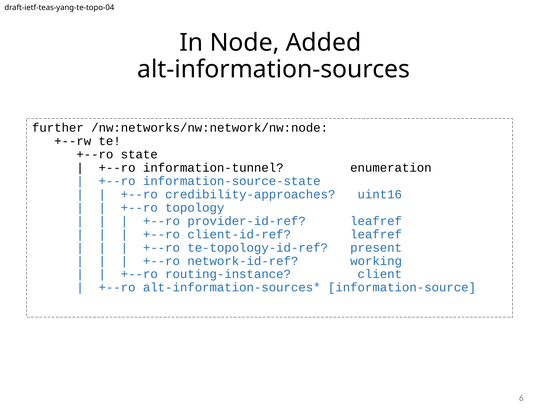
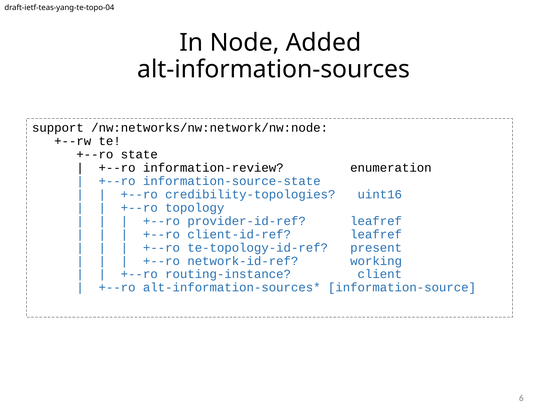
further: further -> support
information-tunnel: information-tunnel -> information-review
credibility-approaches: credibility-approaches -> credibility-topologies
